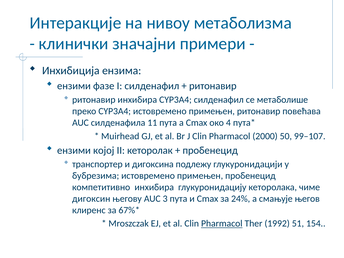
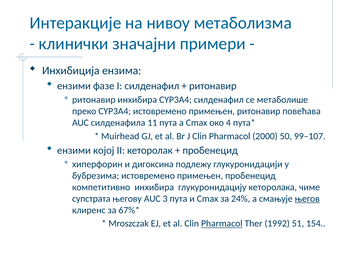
транспортер: транспортер -> хиперфорин
дигоксин: дигоксин -> супстрата
његов underline: none -> present
